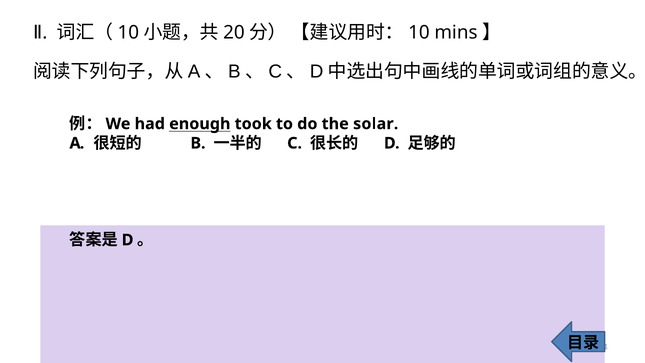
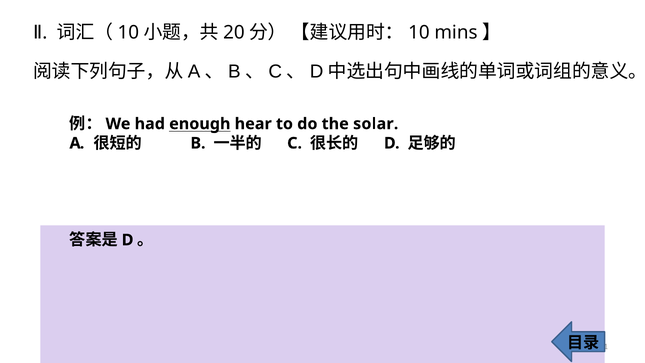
took: took -> hear
